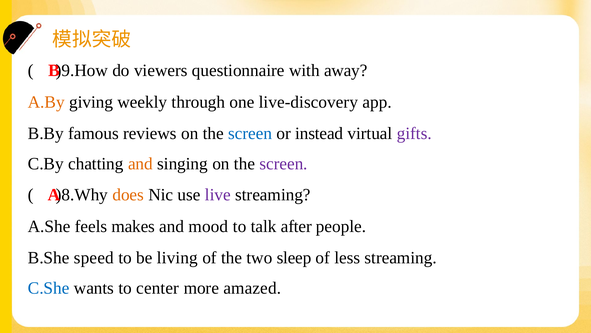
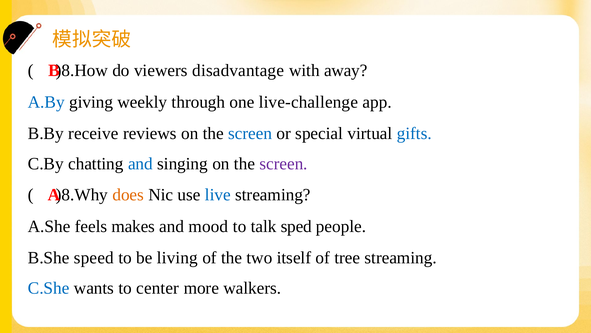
)9.How: )9.How -> )8.How
questionnaire: questionnaire -> disadvantage
A.By colour: orange -> blue
live-discovery: live-discovery -> live-challenge
famous: famous -> receive
instead: instead -> special
gifts colour: purple -> blue
and at (140, 163) colour: orange -> blue
live colour: purple -> blue
after: after -> sped
sleep: sleep -> itself
less: less -> tree
amazed: amazed -> walkers
